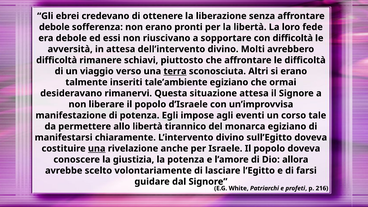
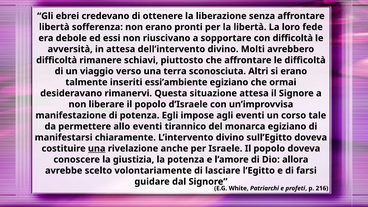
debole at (54, 27): debole -> libertà
terra underline: present -> none
tale’ambiente: tale’ambiente -> essi’ambiente
allo libertà: libertà -> eventi
